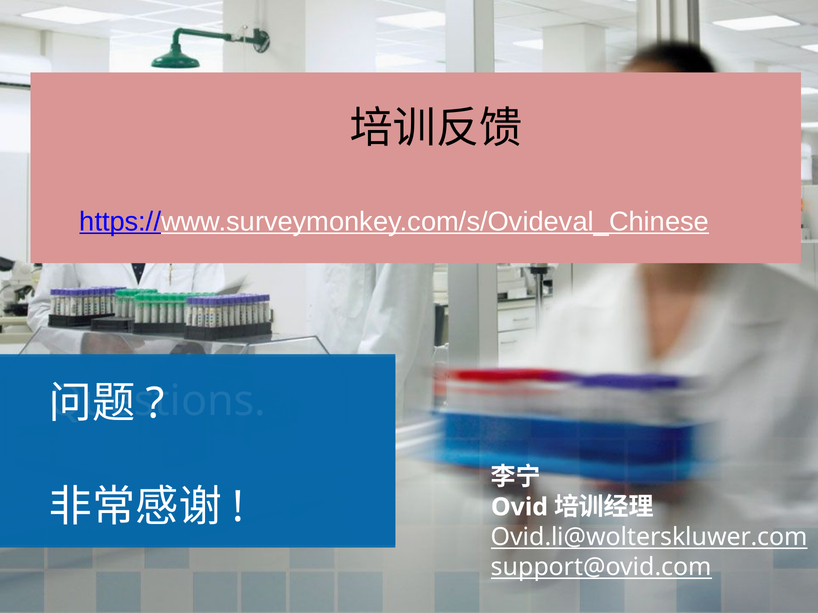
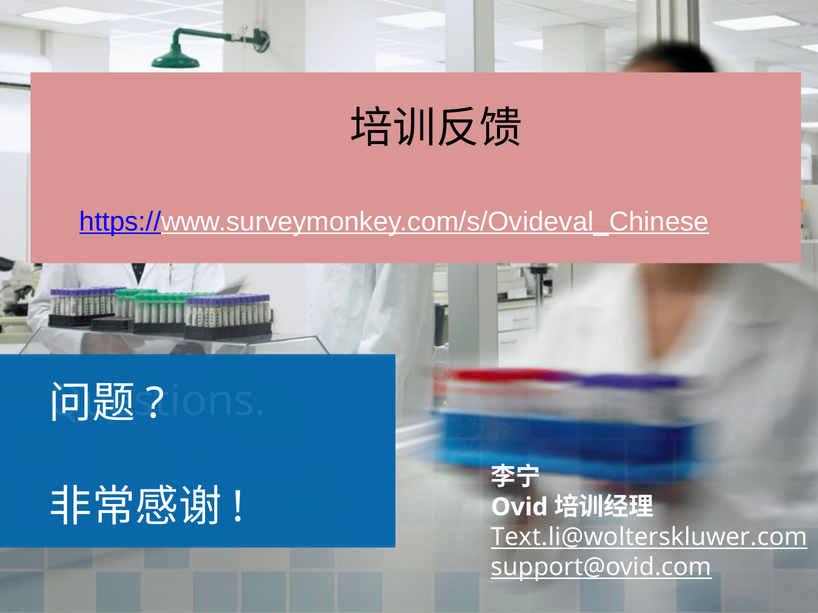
Ovid.li@wolterskluwer.com: Ovid.li@wolterskluwer.com -> Text.li@wolterskluwer.com
